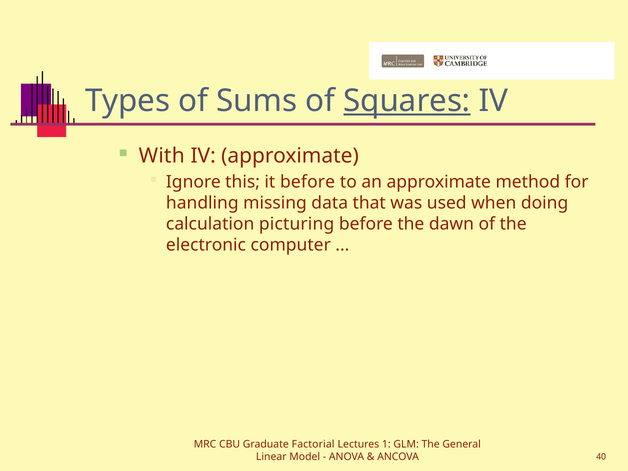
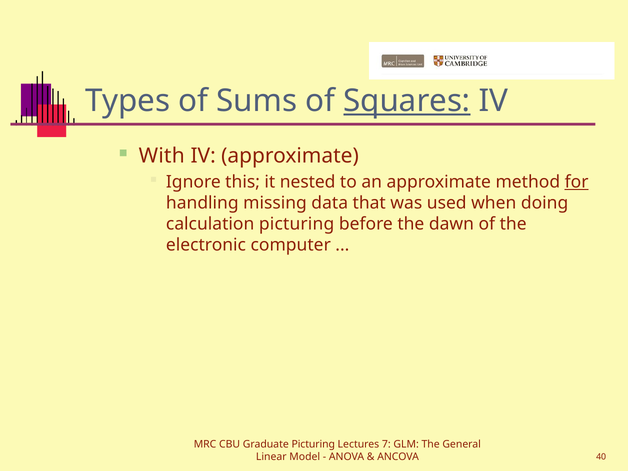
it before: before -> nested
for underline: none -> present
Graduate Factorial: Factorial -> Picturing
1: 1 -> 7
